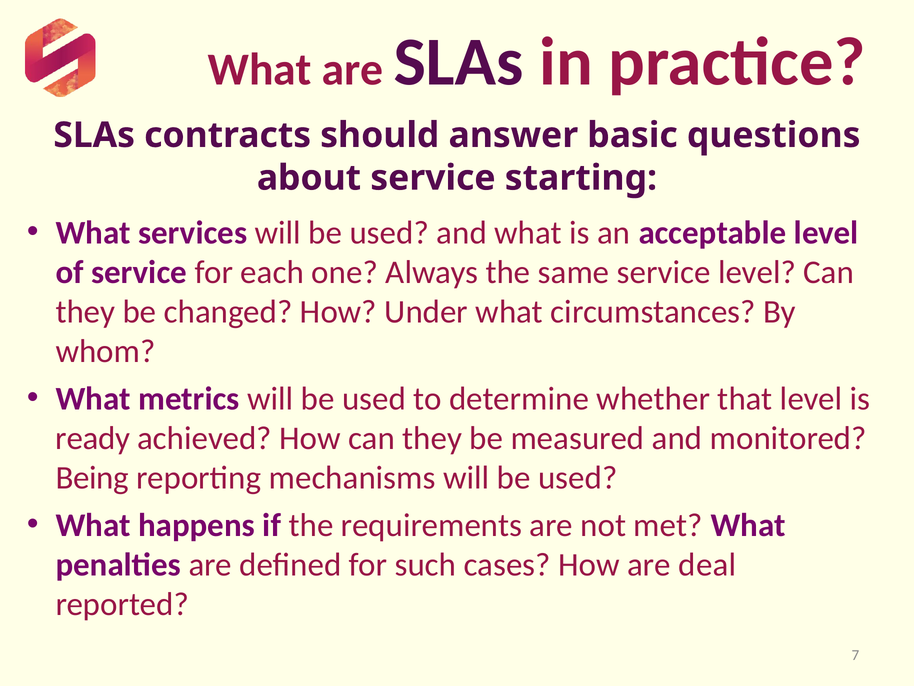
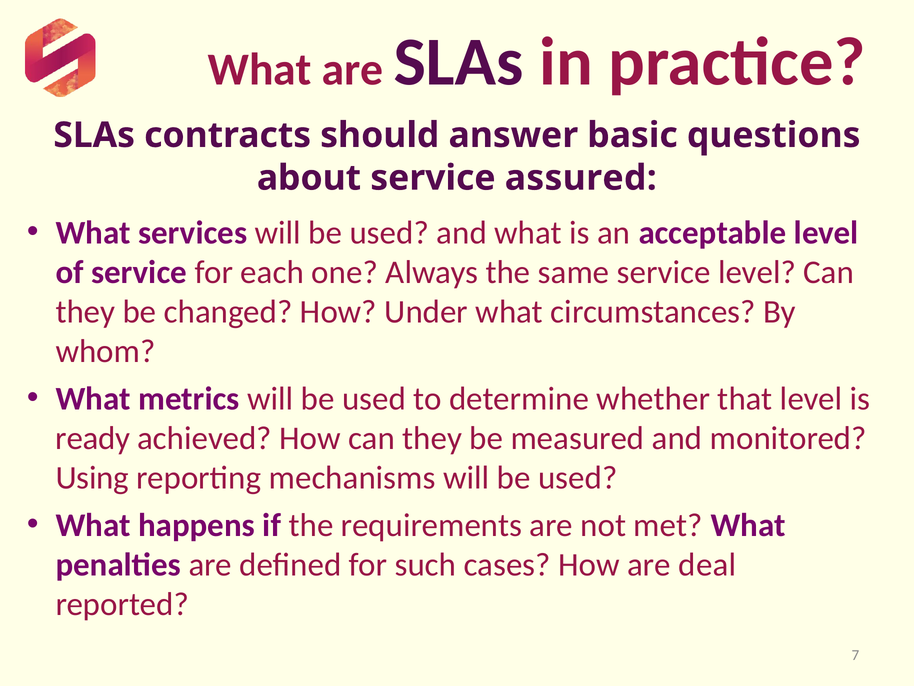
starting: starting -> assured
Being: Being -> Using
